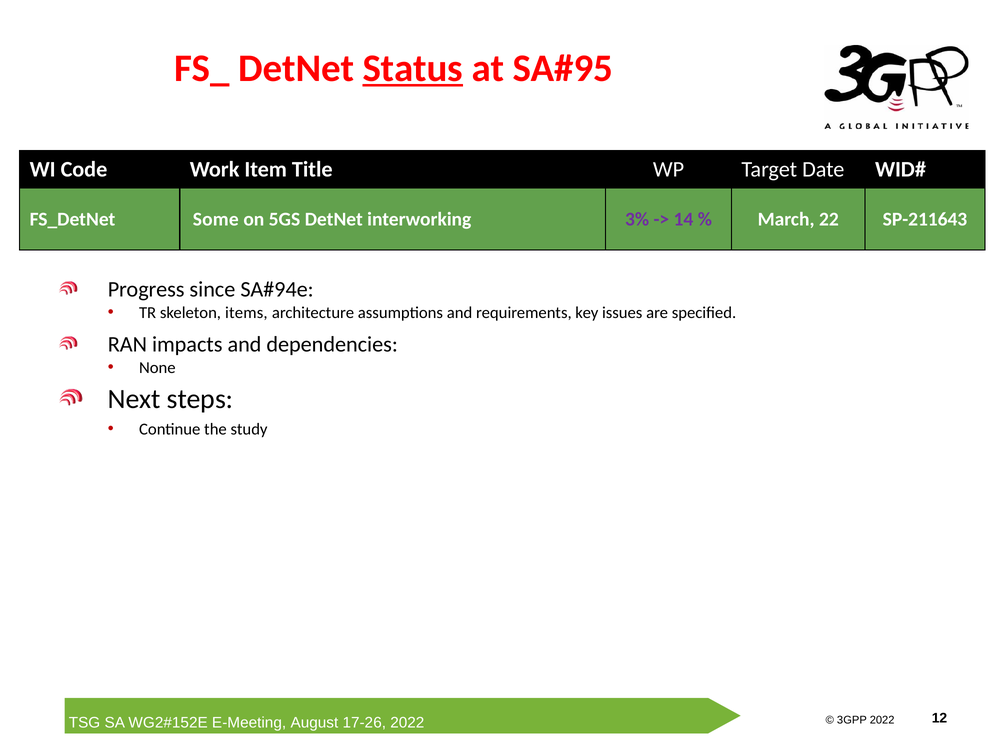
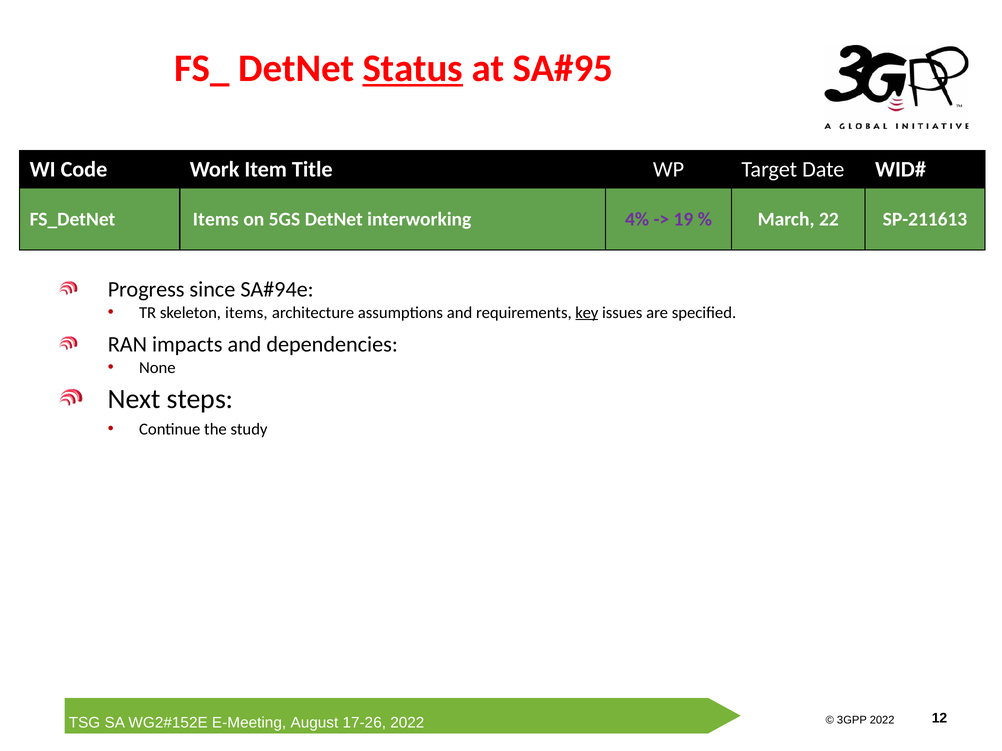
Some at (216, 219): Some -> Items
3%: 3% -> 4%
14: 14 -> 19
SP-211643: SP-211643 -> SP-211613
key underline: none -> present
